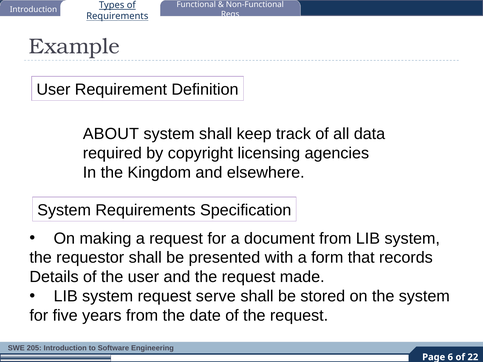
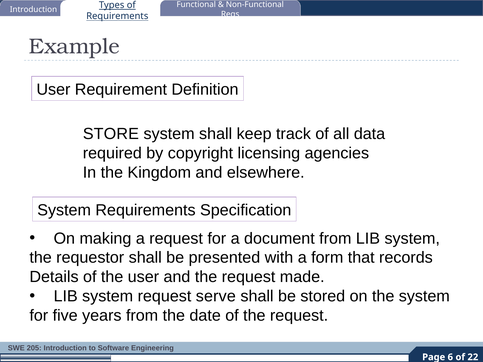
ABOUT: ABOUT -> STORE
